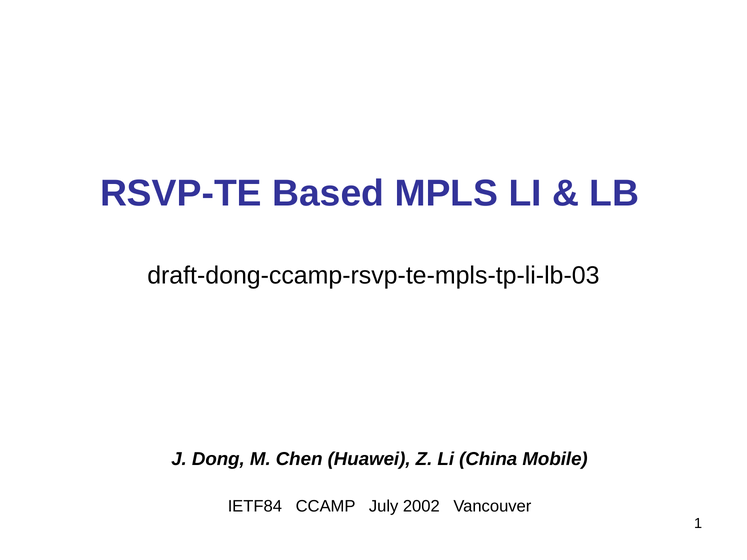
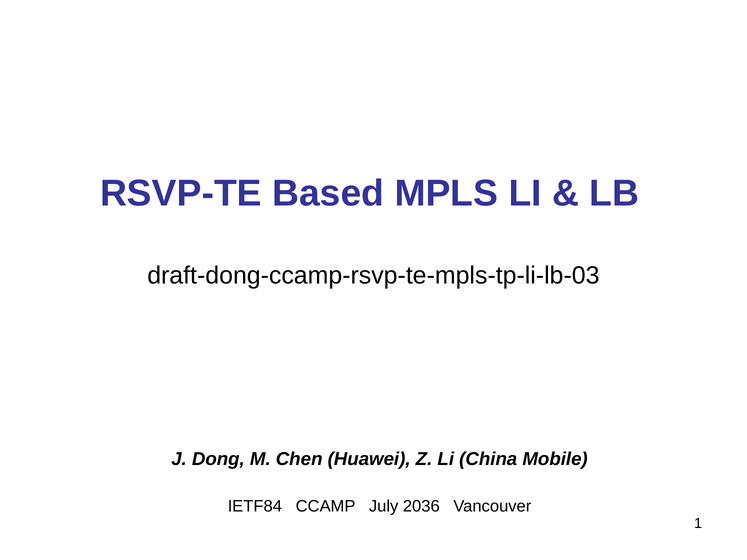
2002: 2002 -> 2036
